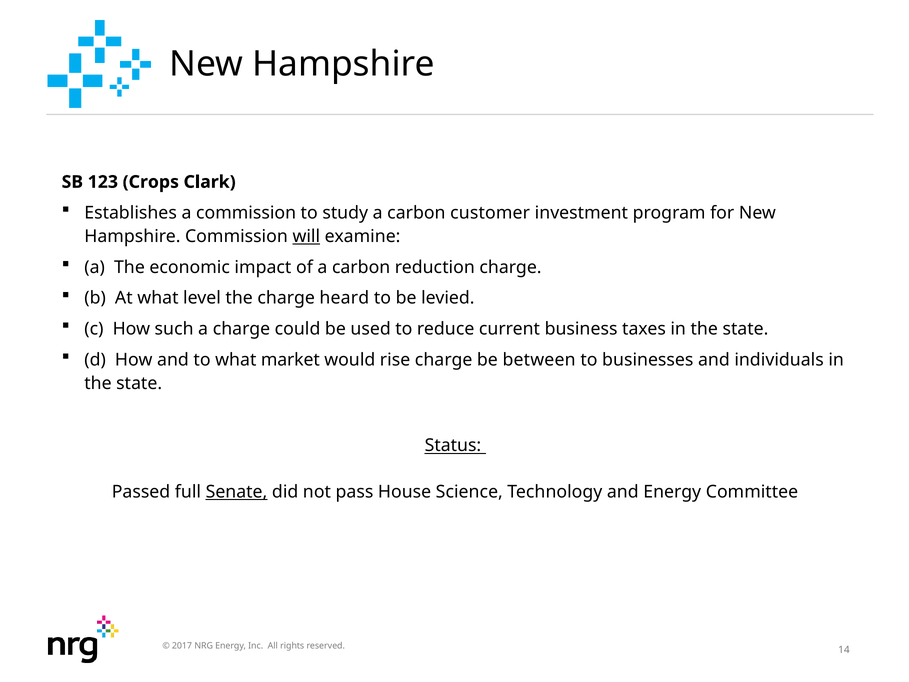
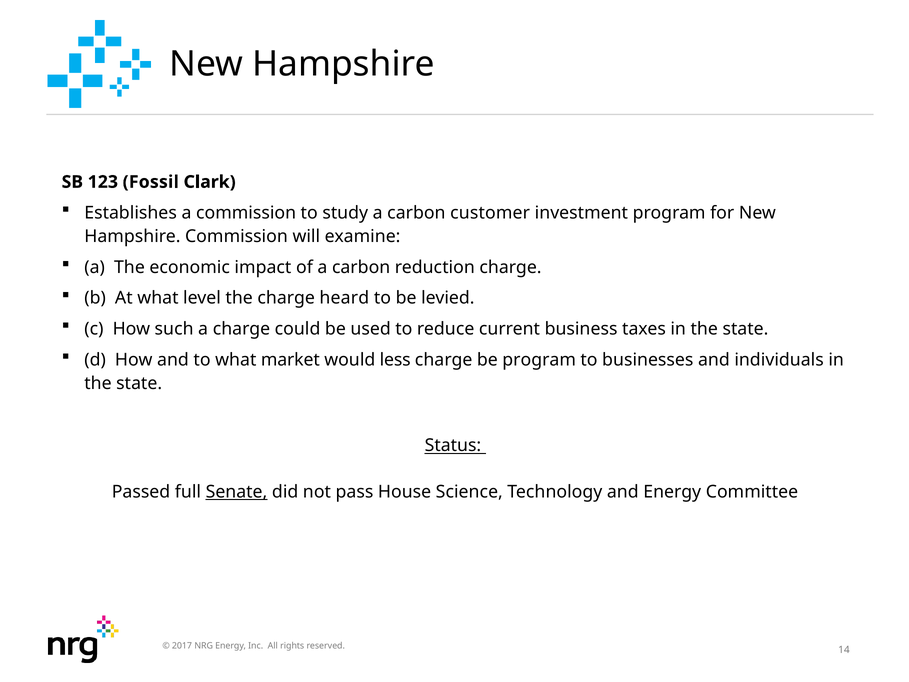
Crops: Crops -> Fossil
will underline: present -> none
rise: rise -> less
be between: between -> program
